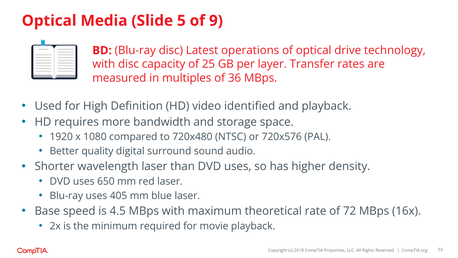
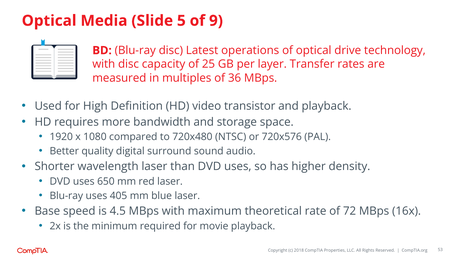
identified: identified -> transistor
